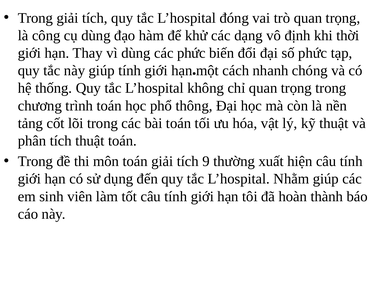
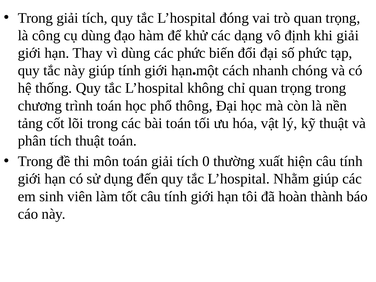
khi thời: thời -> giải
9: 9 -> 0
